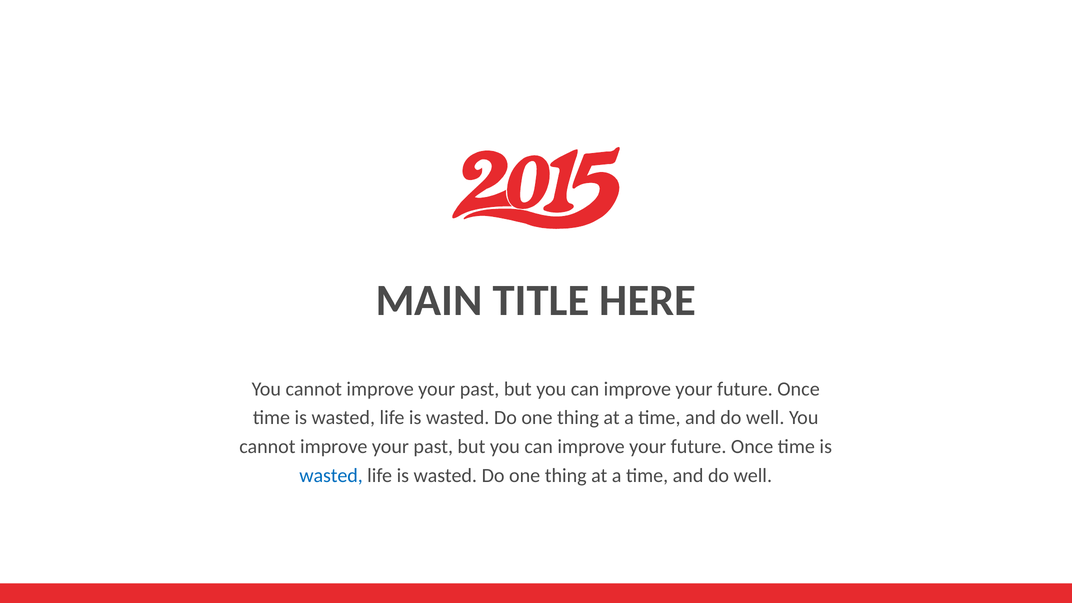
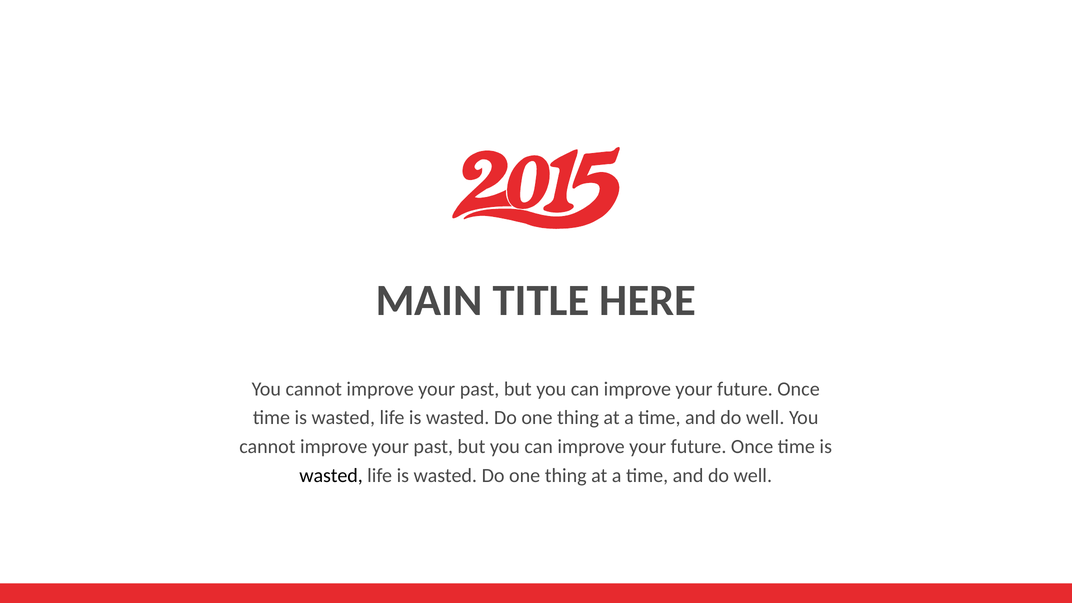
wasted at (331, 476) colour: blue -> black
